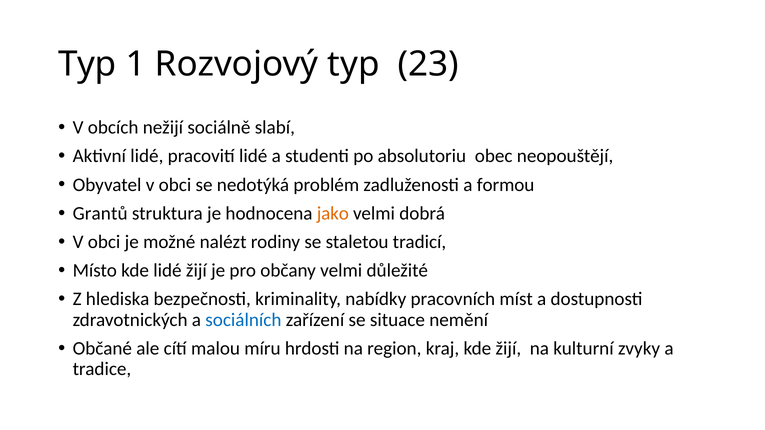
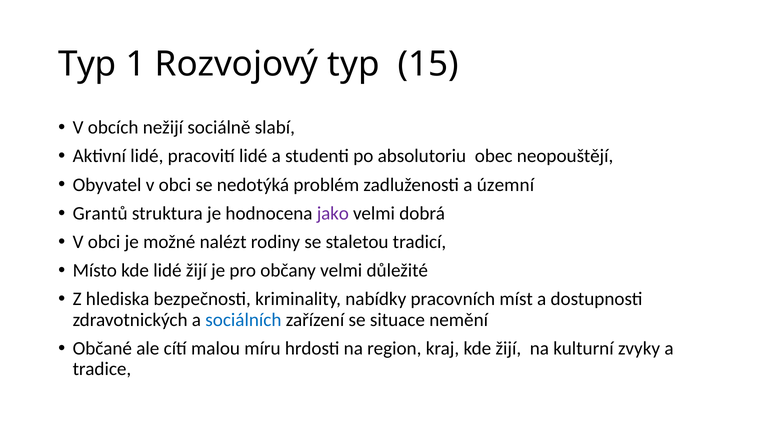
23: 23 -> 15
formou: formou -> územní
jako colour: orange -> purple
